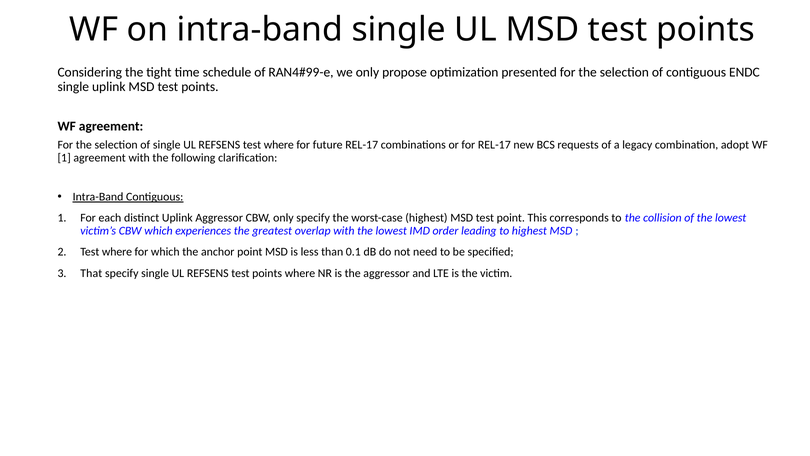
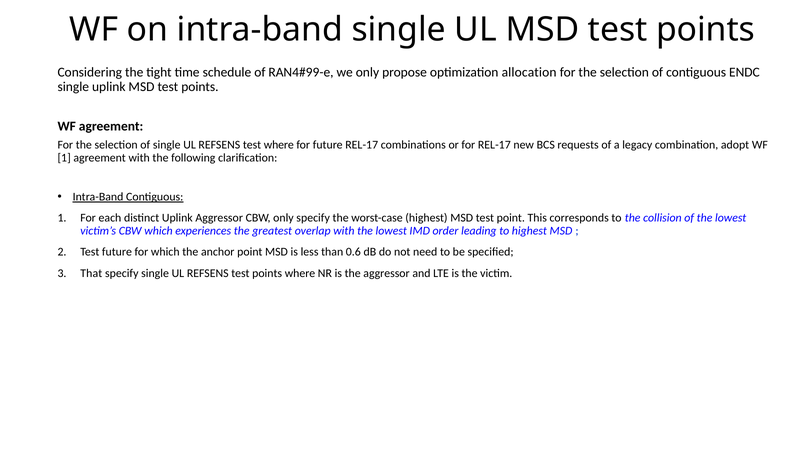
presented: presented -> allocation
where at (117, 252): where -> future
0.1: 0.1 -> 0.6
